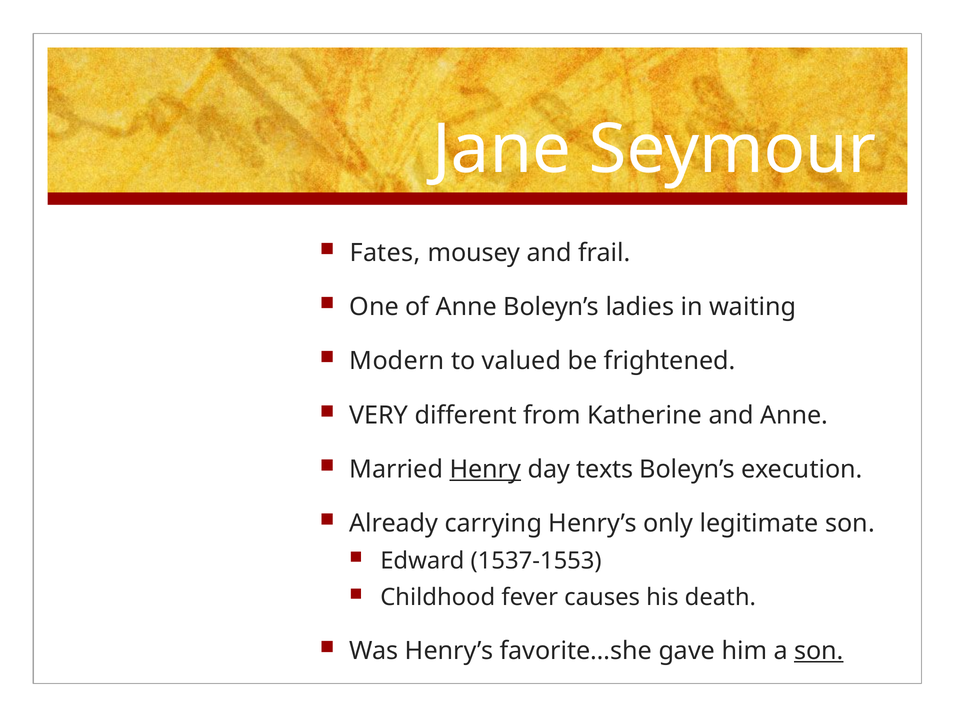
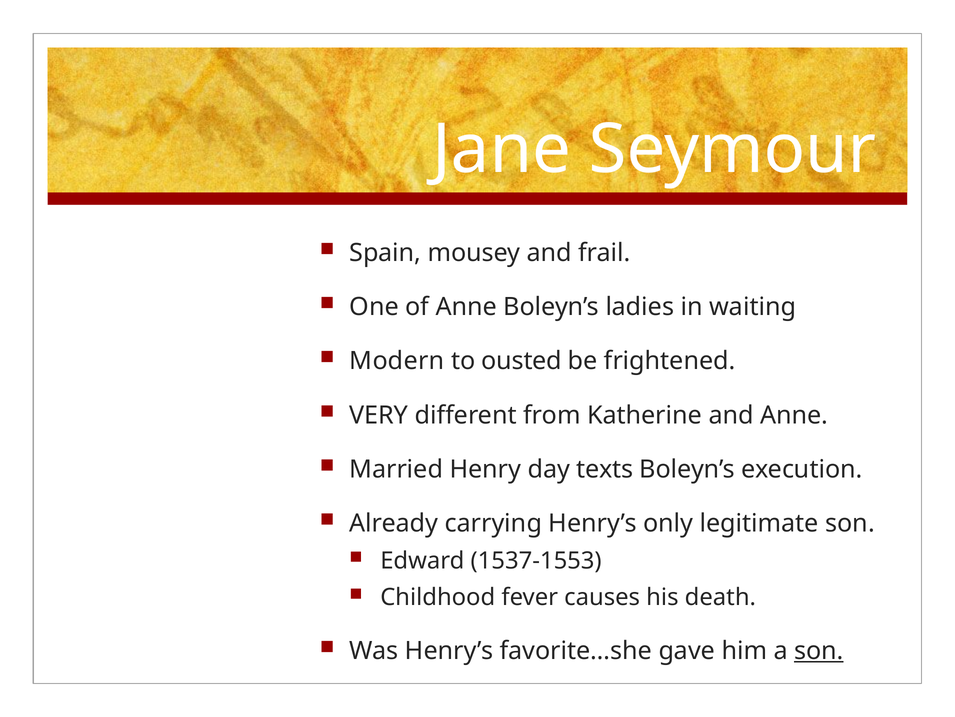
Fates: Fates -> Spain
valued: valued -> ousted
Henry underline: present -> none
